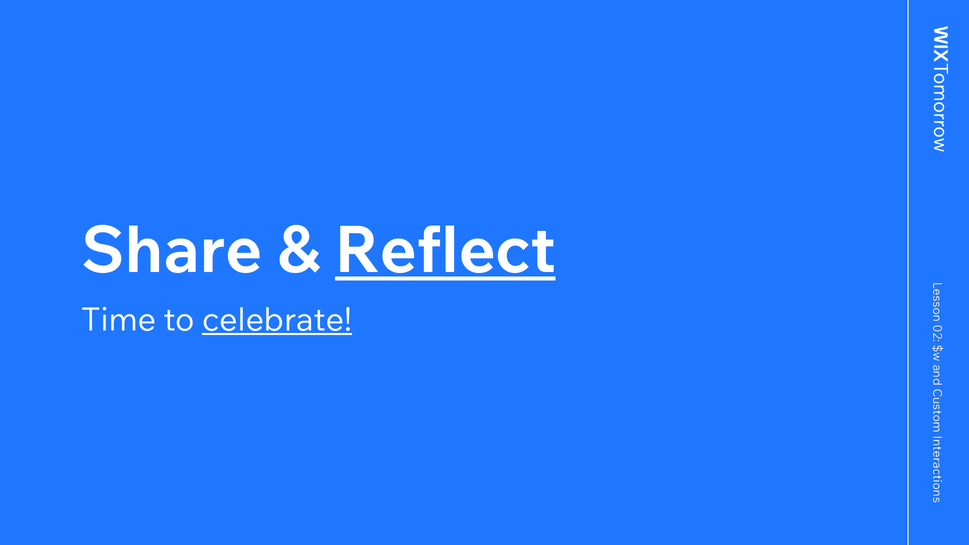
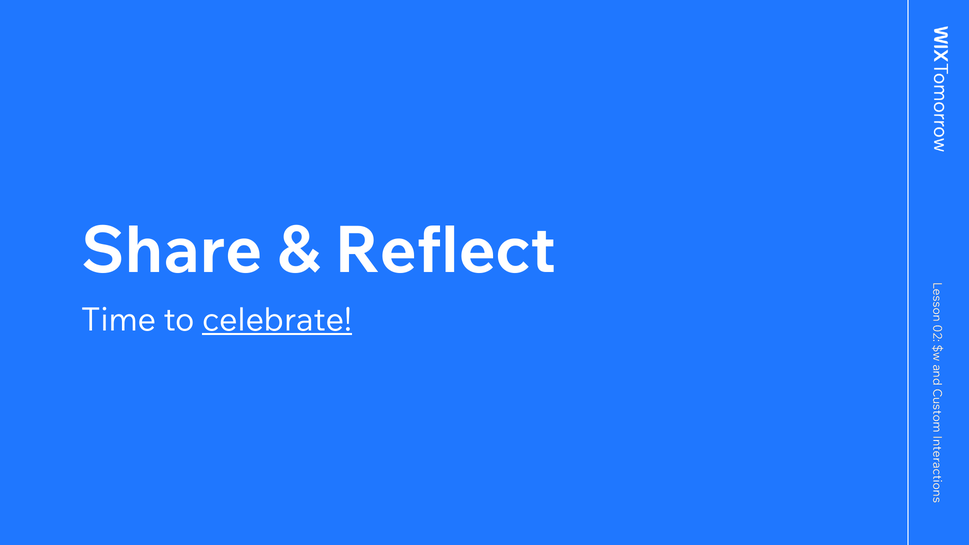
Reflect underline: present -> none
